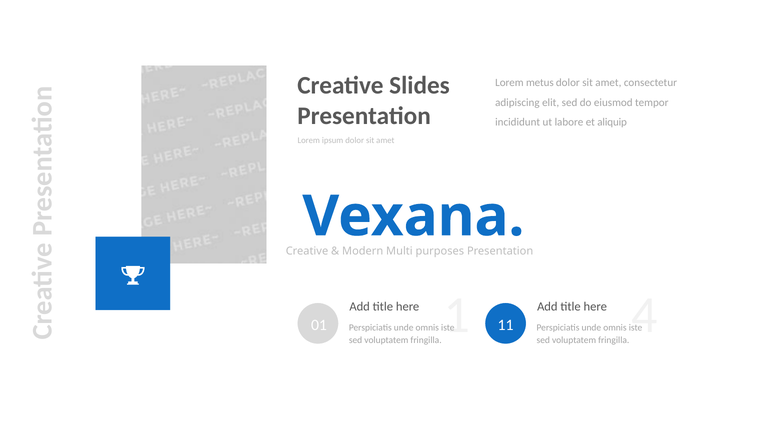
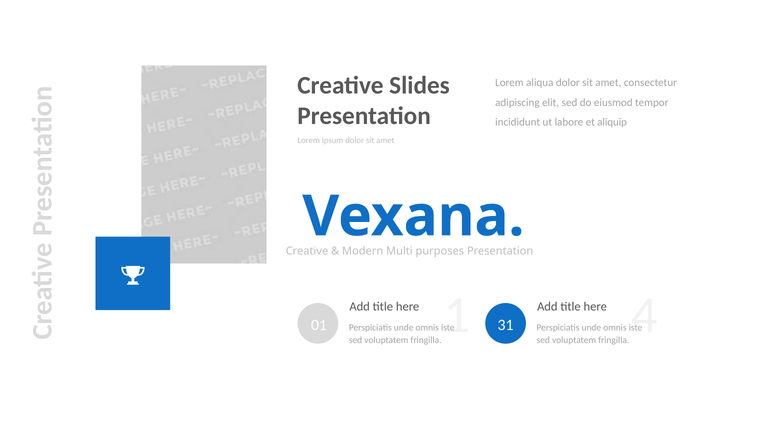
metus: metus -> aliqua
11: 11 -> 31
